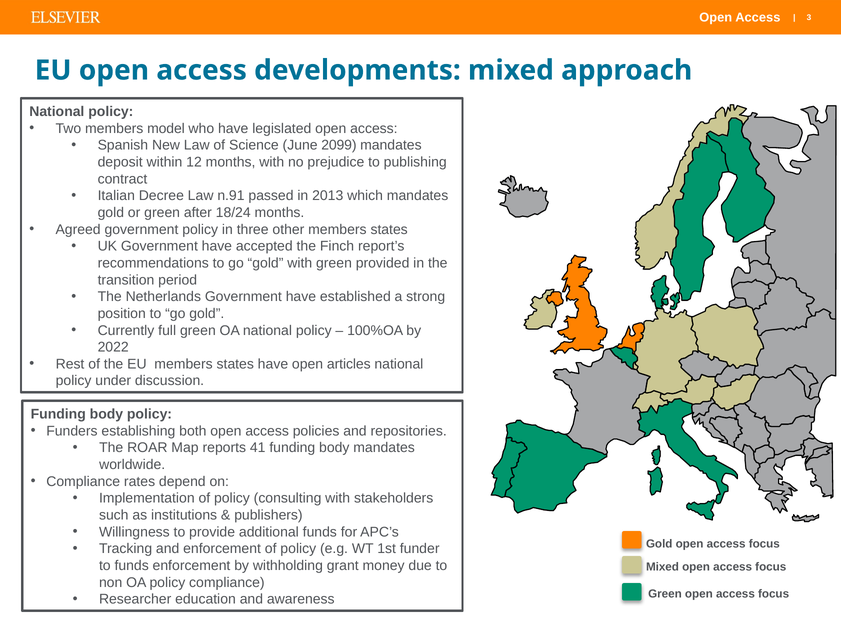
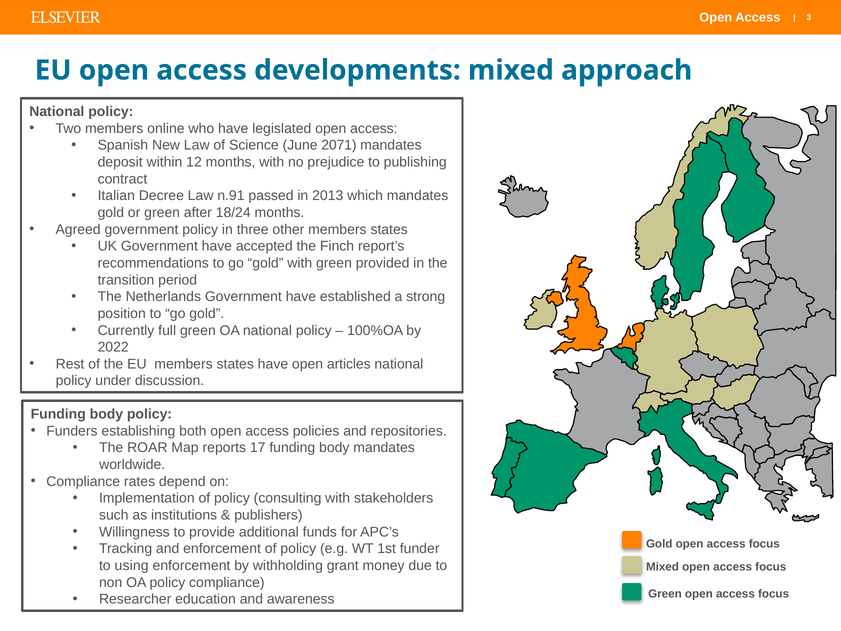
model: model -> online
2099: 2099 -> 2071
41: 41 -> 17
to funds: funds -> using
